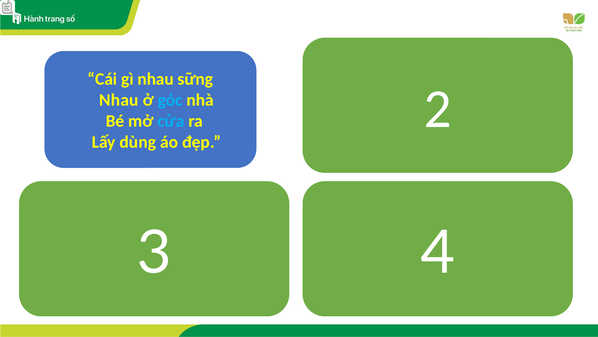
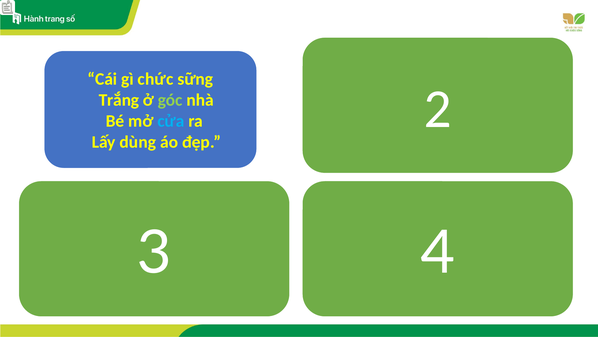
gì nhau: nhau -> chức
Nhau at (119, 100): Nhau -> Trắng
góc colour: light blue -> light green
